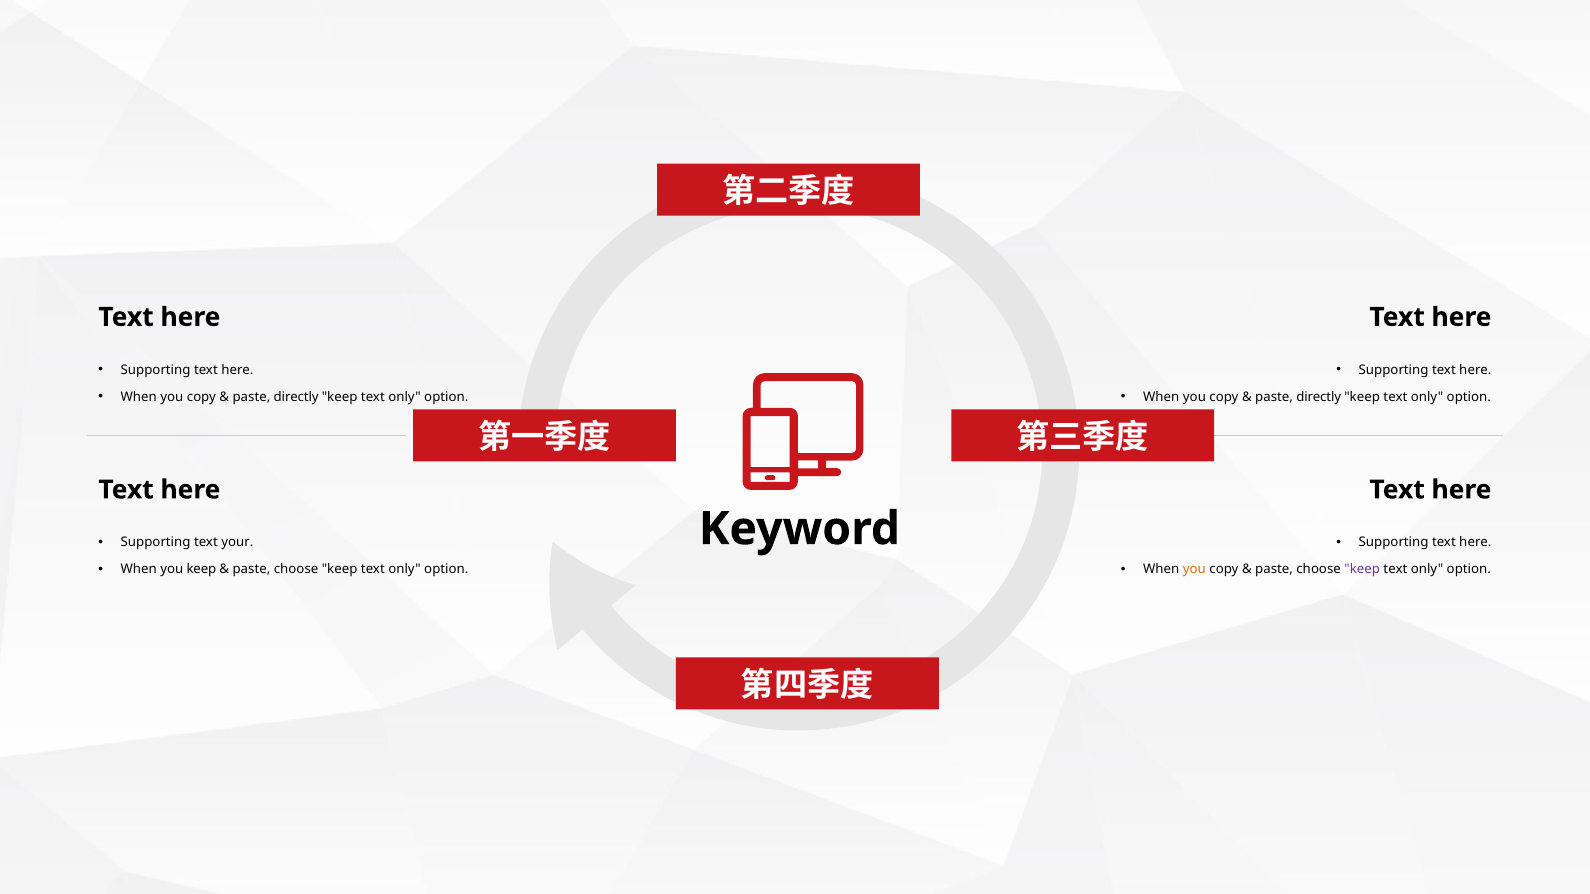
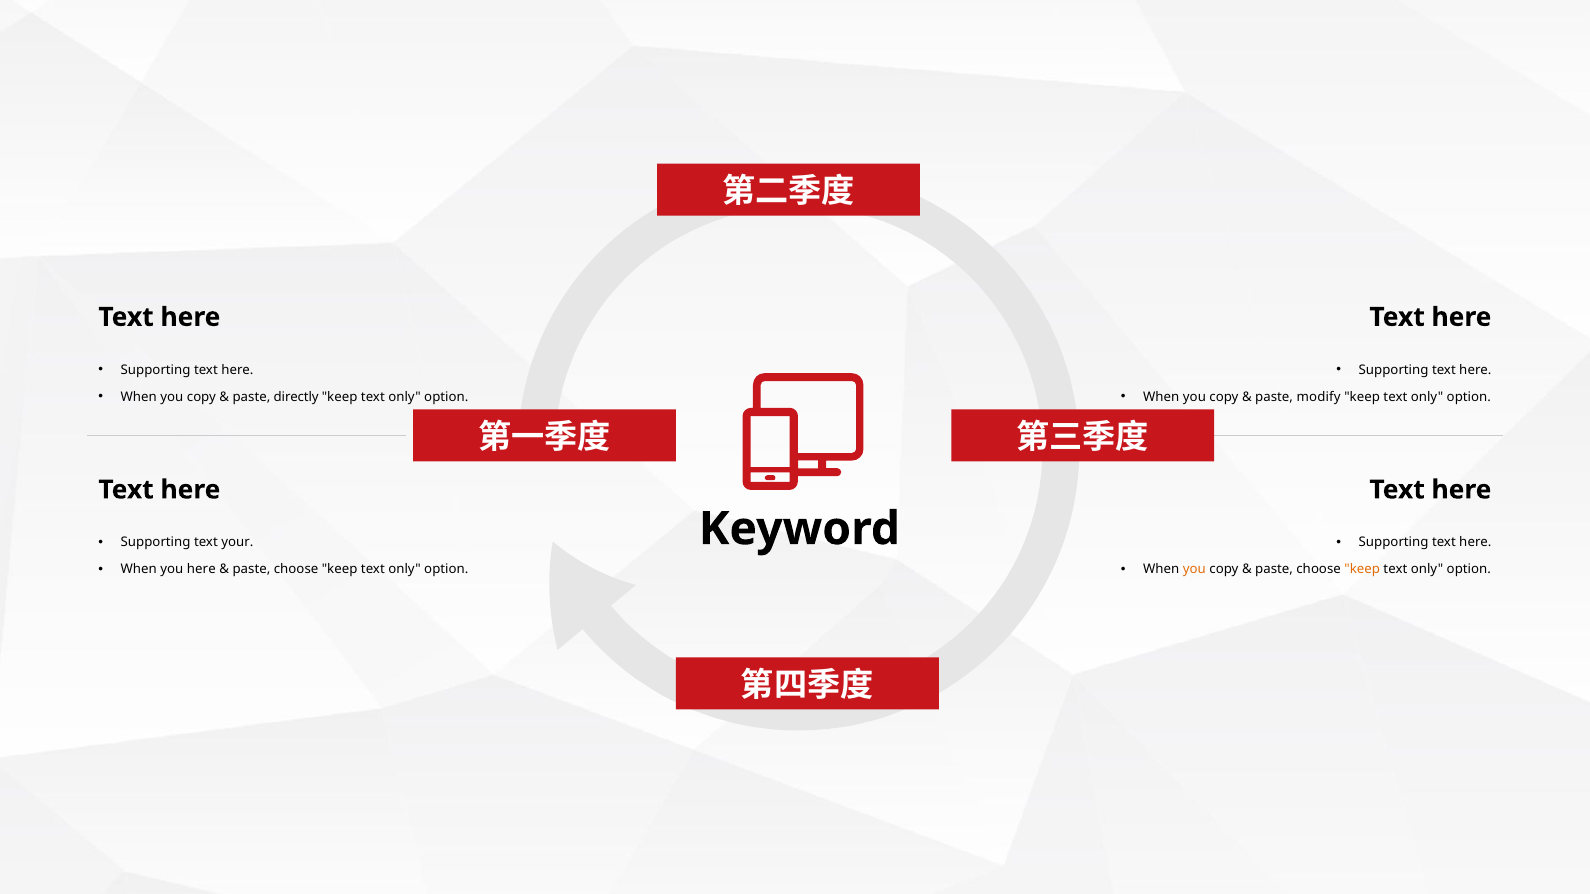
directly at (1319, 397): directly -> modify
you keep: keep -> here
keep at (1362, 570) colour: purple -> orange
